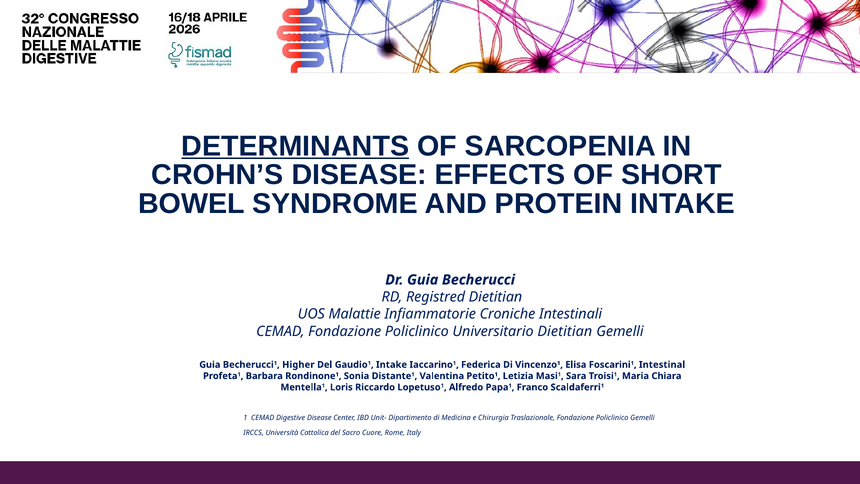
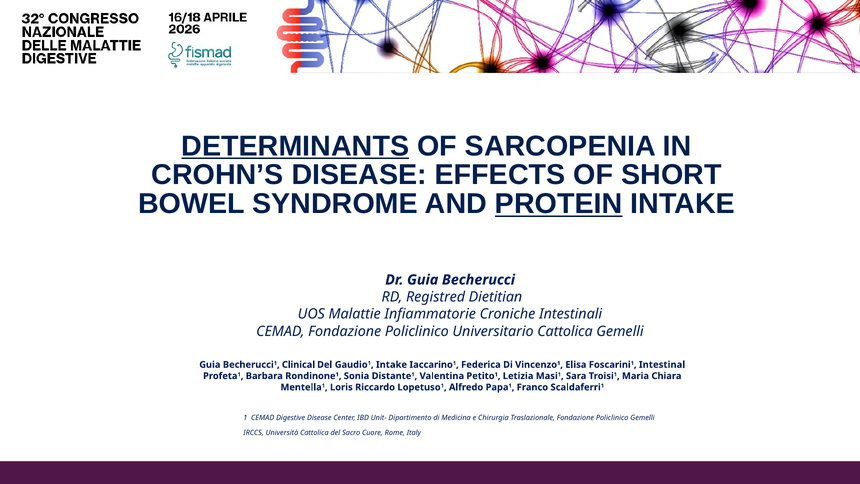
PROTEIN underline: none -> present
Universitario Dietitian: Dietitian -> Cattolica
Higher: Higher -> Clinical
